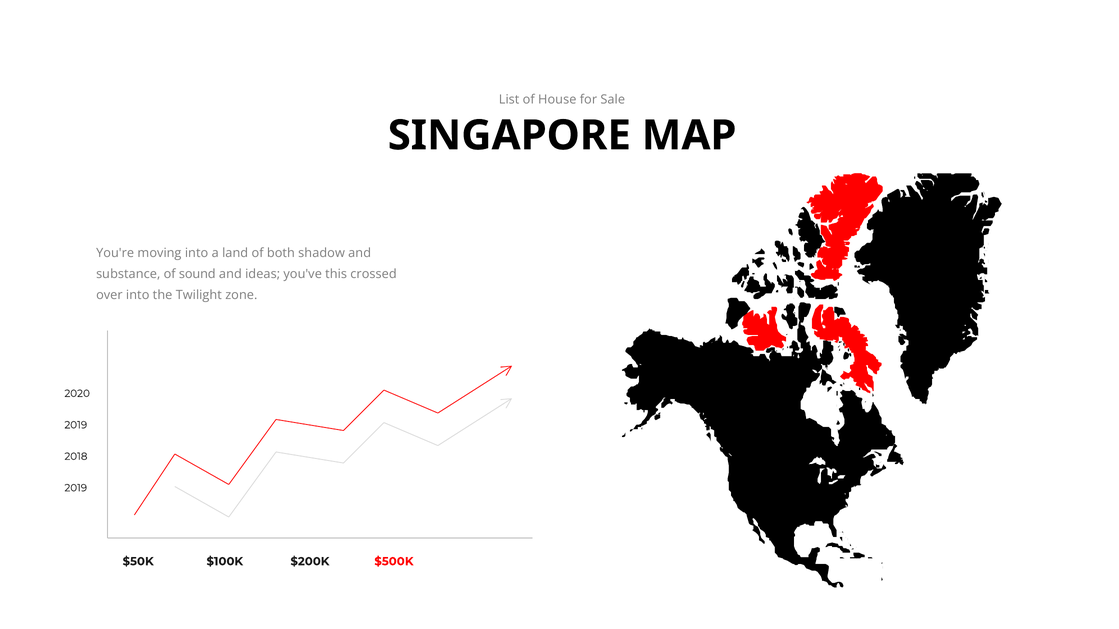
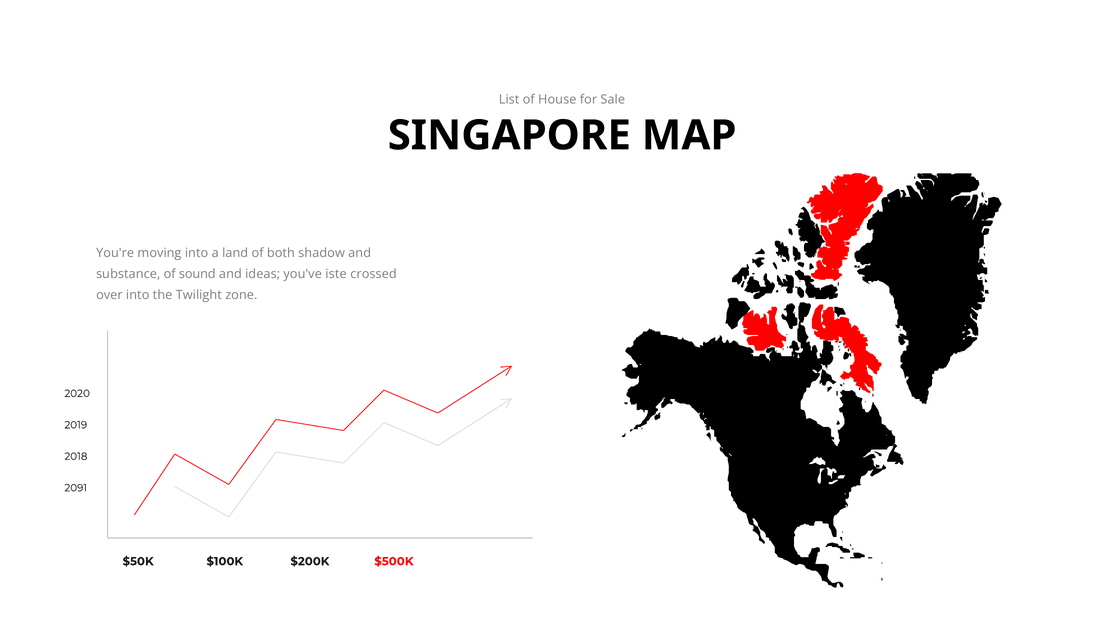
this: this -> iste
2019 at (76, 488): 2019 -> 2091
